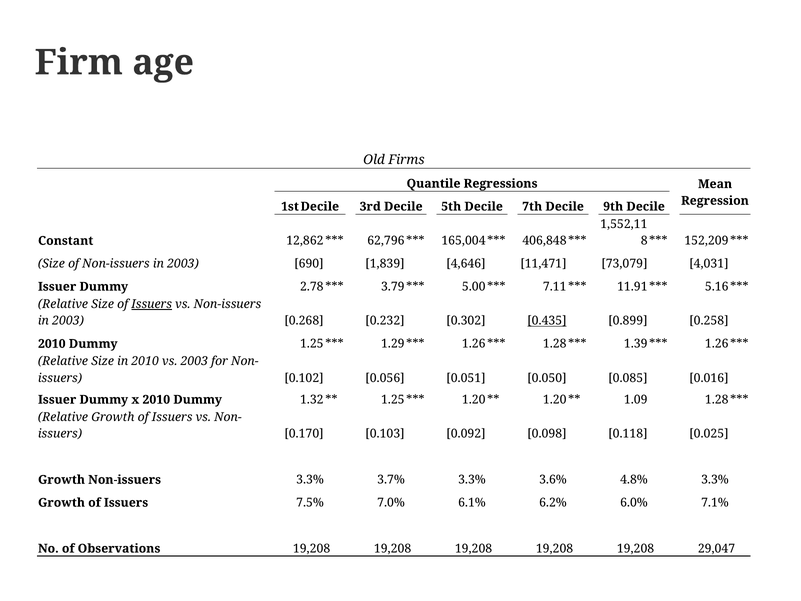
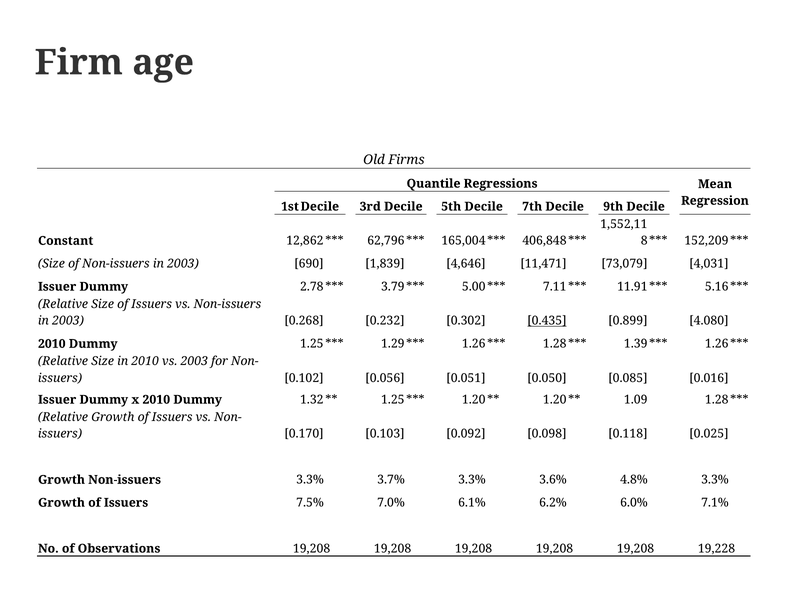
Issuers at (152, 304) underline: present -> none
0.258: 0.258 -> 4.080
29,047: 29,047 -> 19,228
